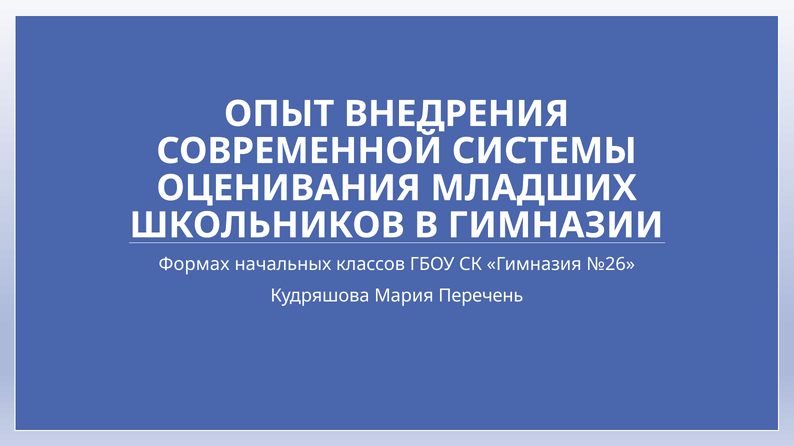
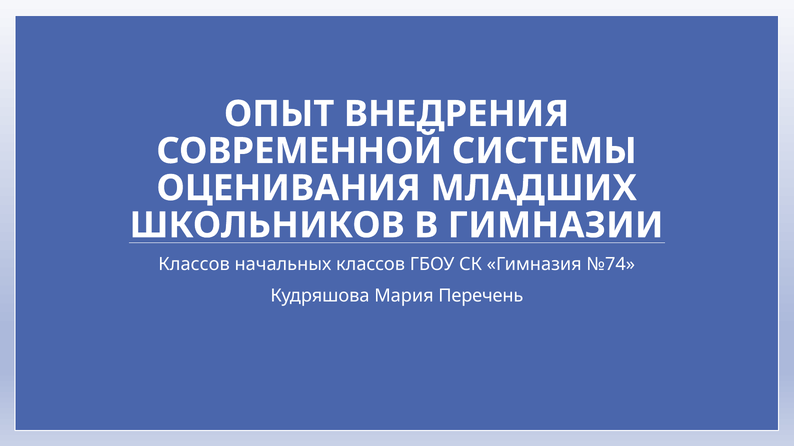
Формах at (194, 265): Формах -> Классов
№26: №26 -> №74
